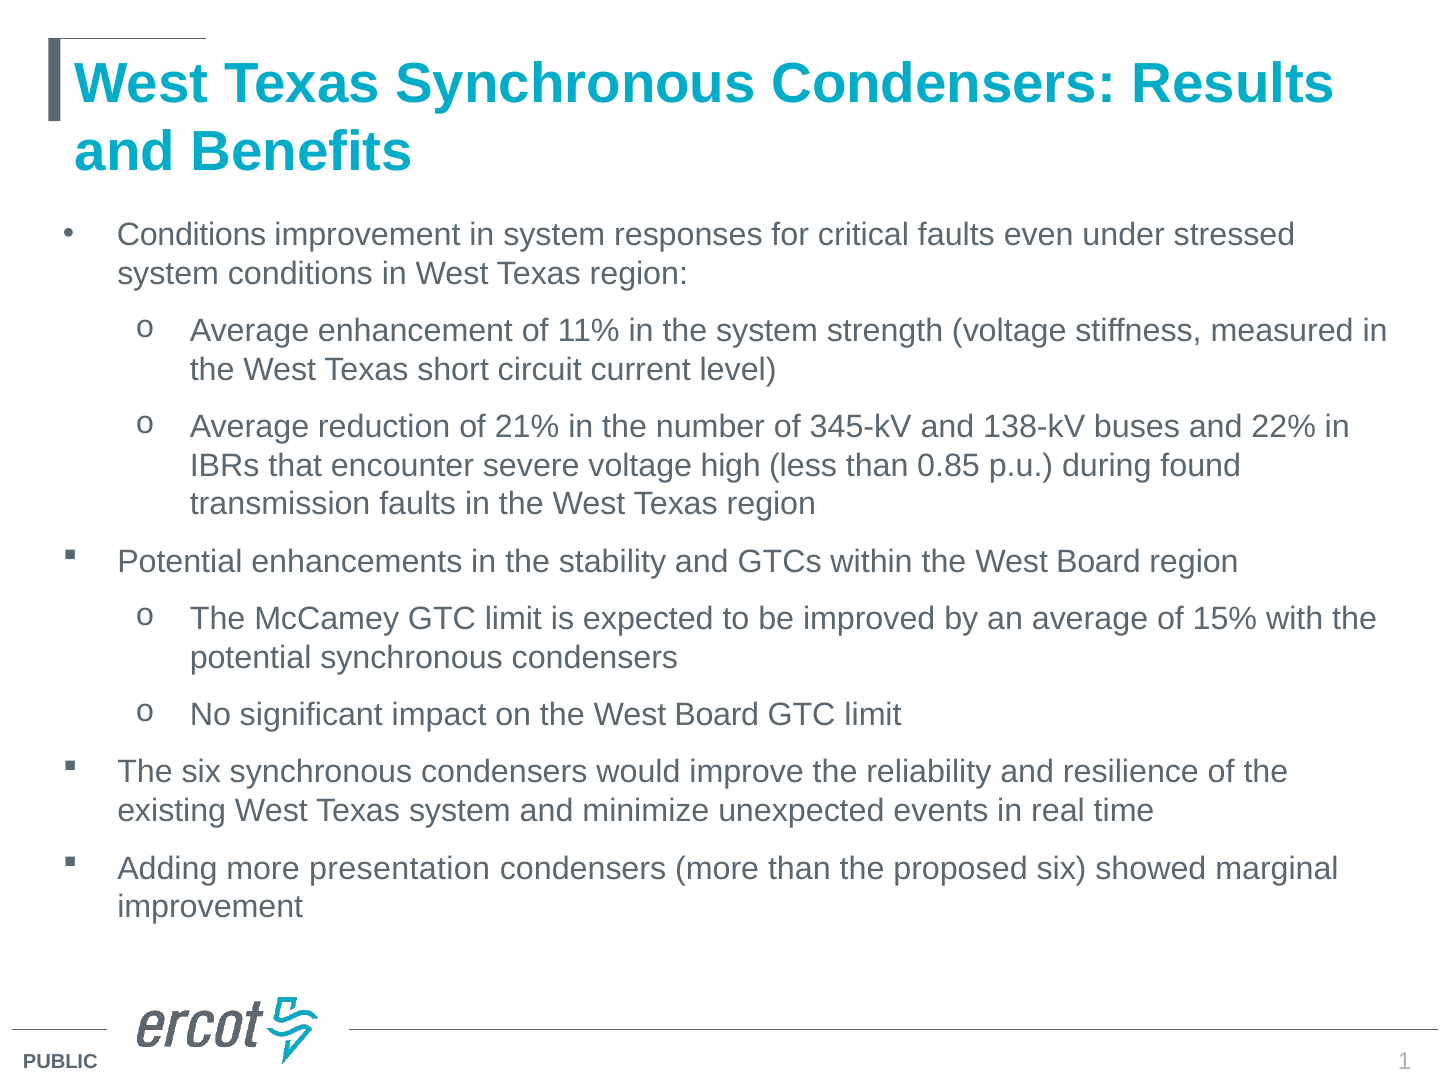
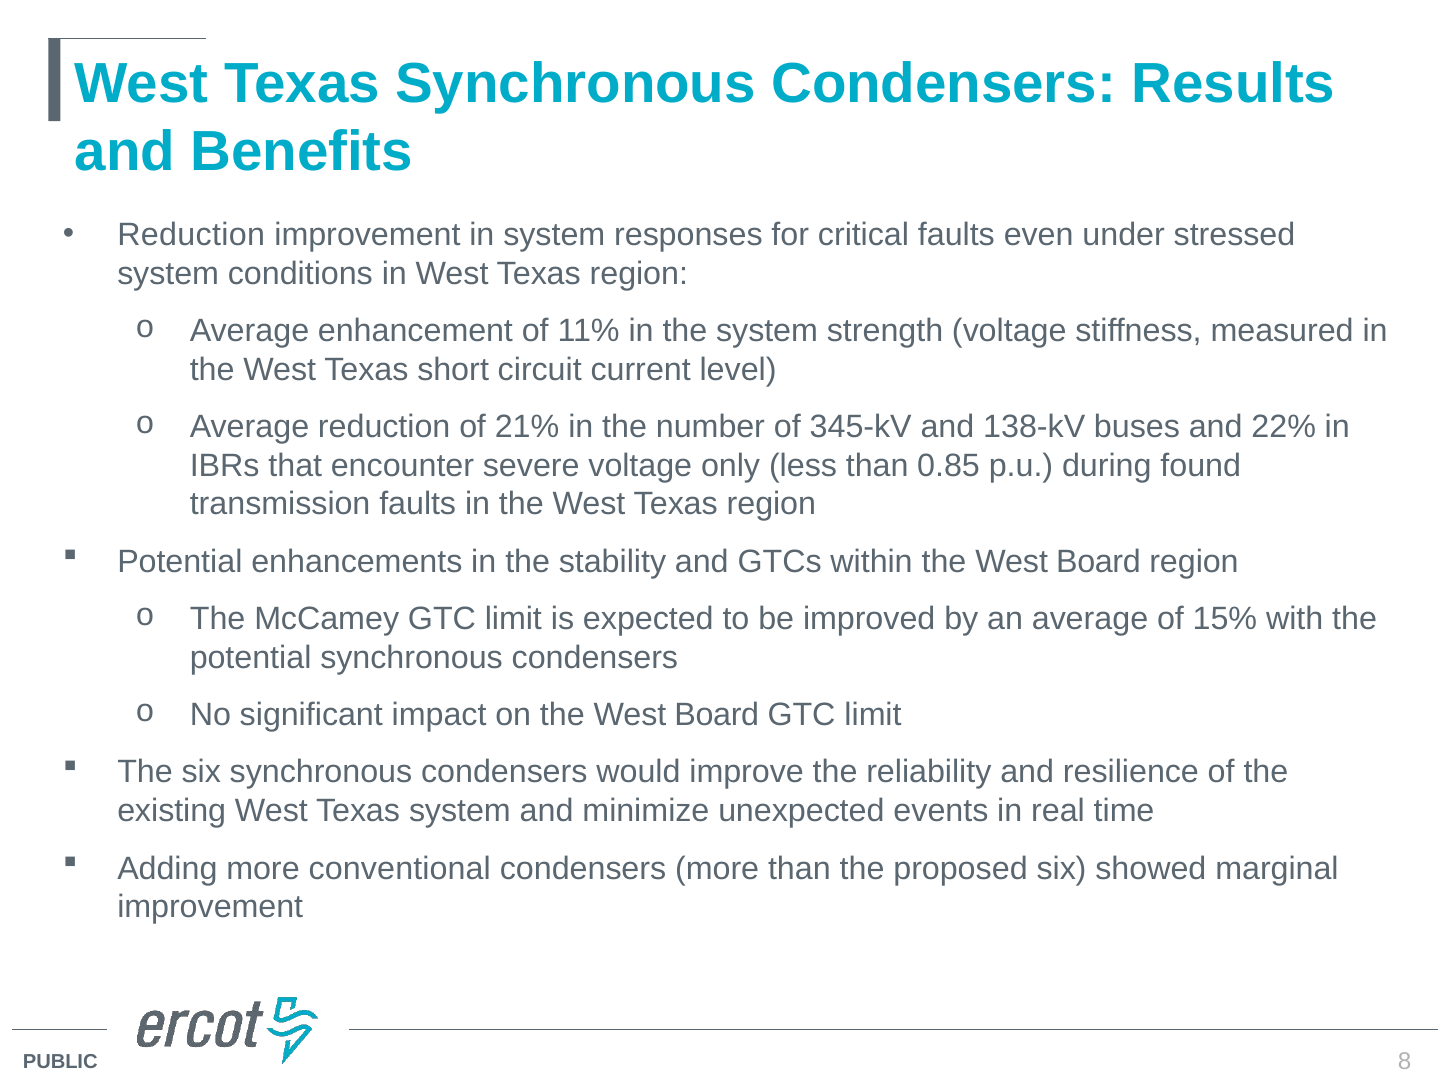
Conditions at (192, 235): Conditions -> Reduction
high: high -> only
presentation: presentation -> conventional
1: 1 -> 8
